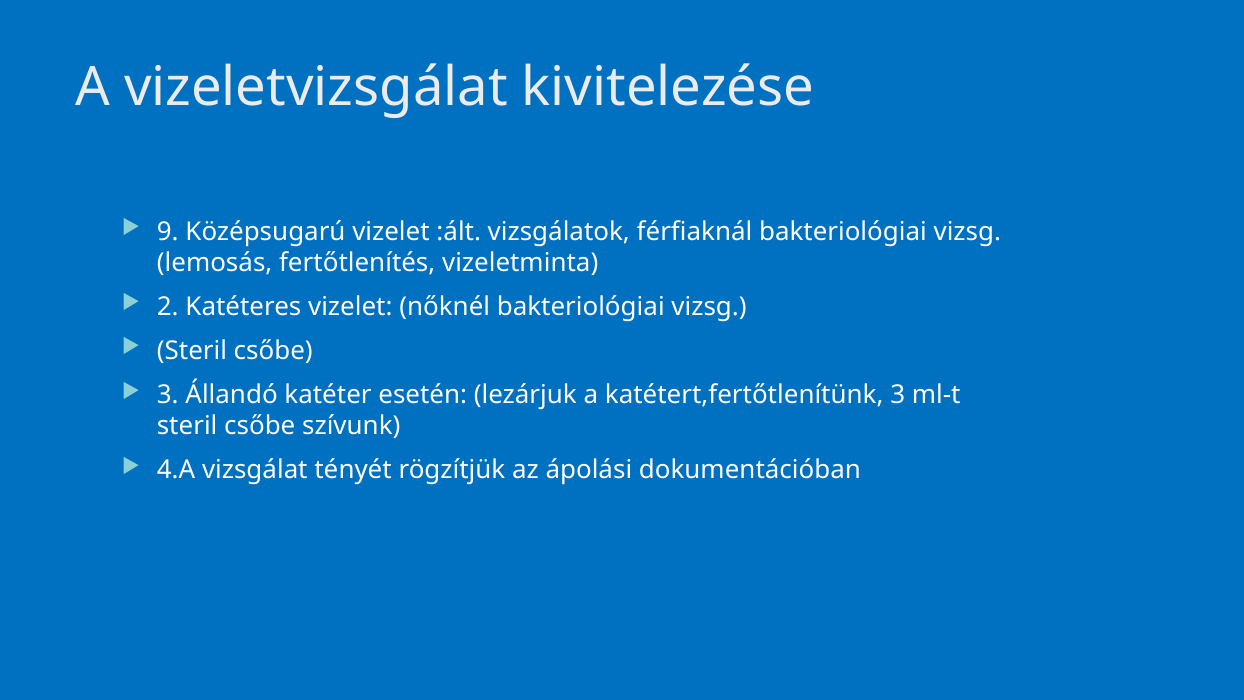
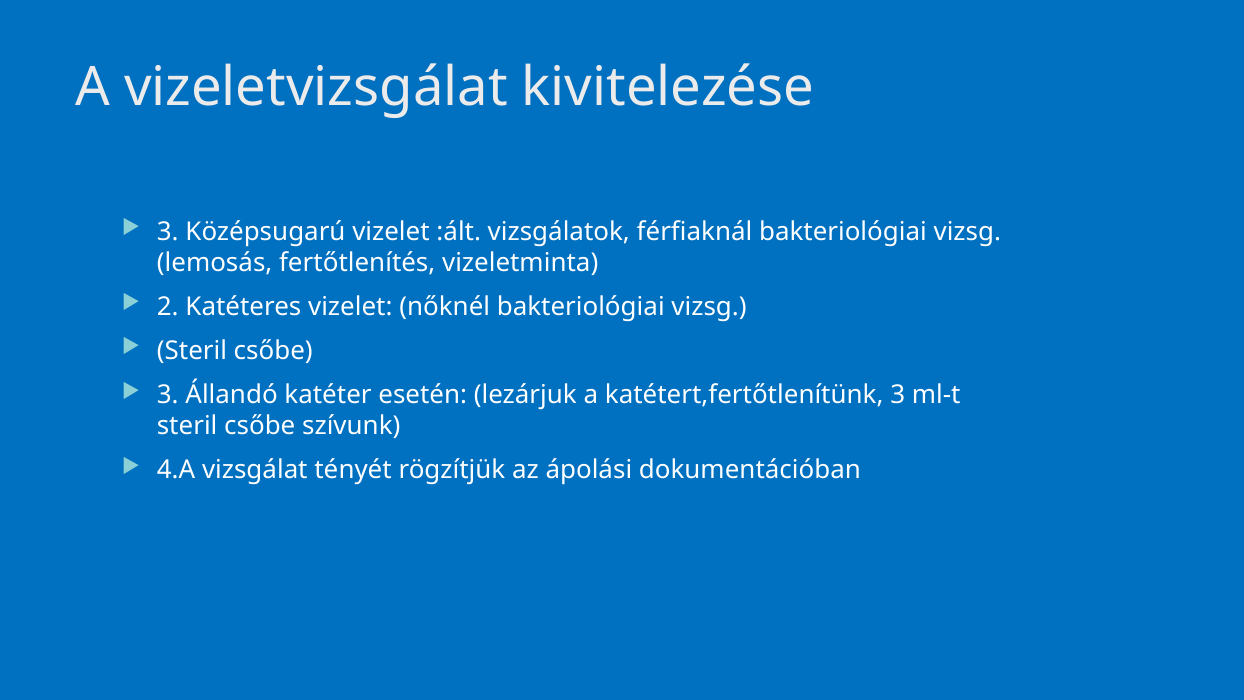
9 at (168, 232): 9 -> 3
